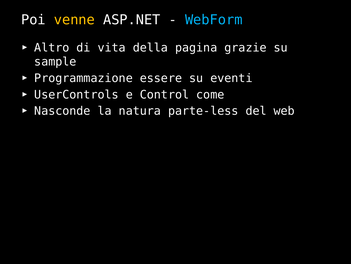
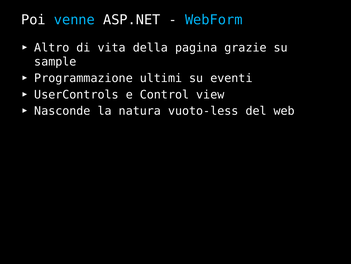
venne colour: yellow -> light blue
essere: essere -> ultimi
come: come -> view
parte-less: parte-less -> vuoto-less
